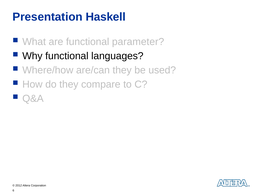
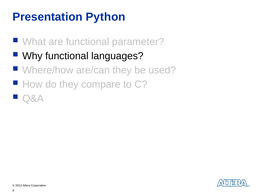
Haskell: Haskell -> Python
